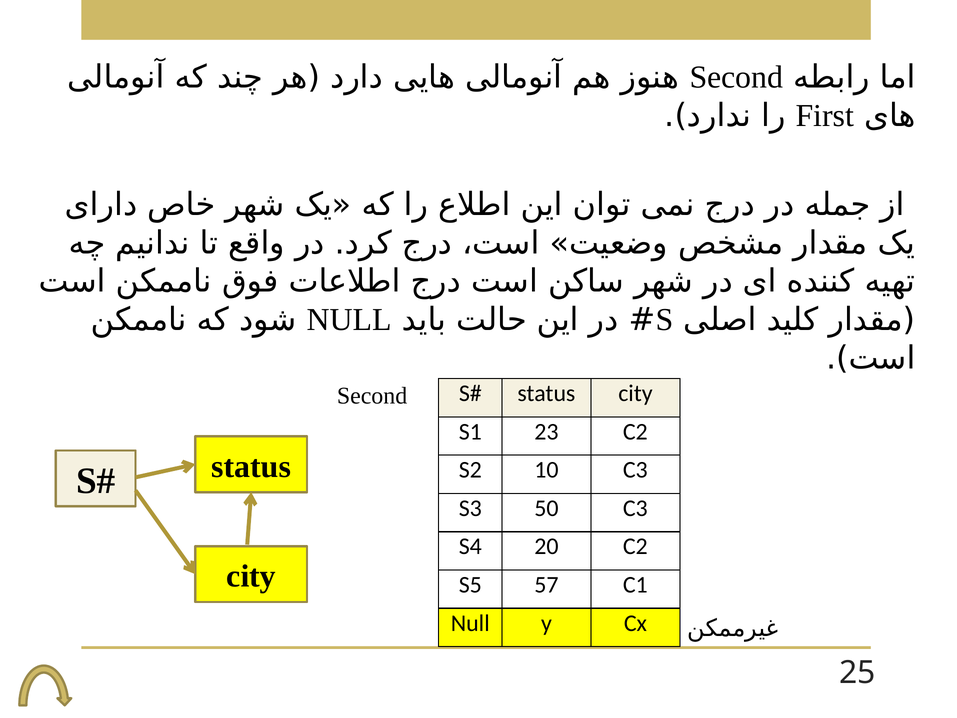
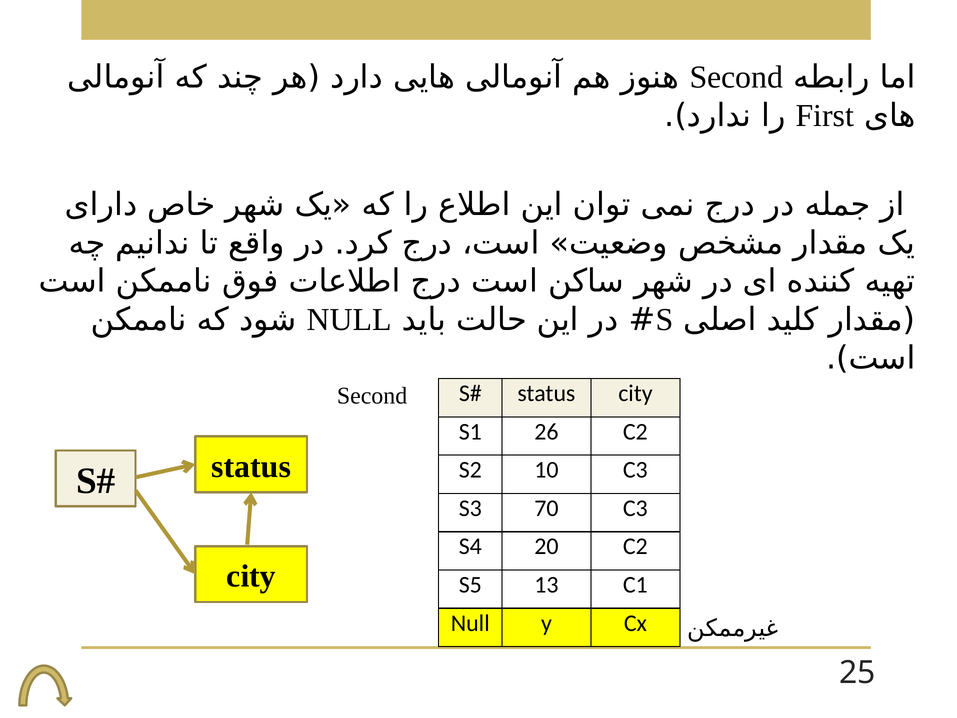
23: 23 -> 26
50: 50 -> 70
57: 57 -> 13
